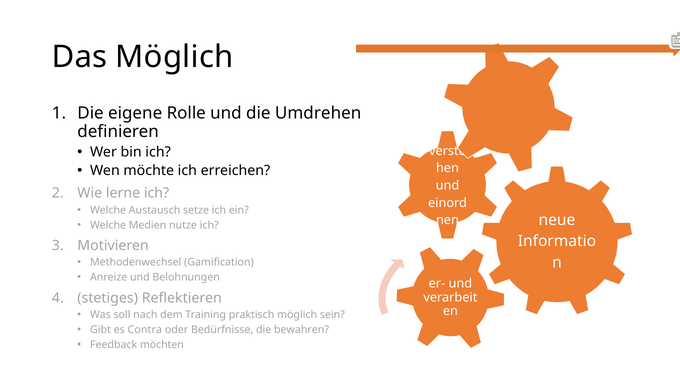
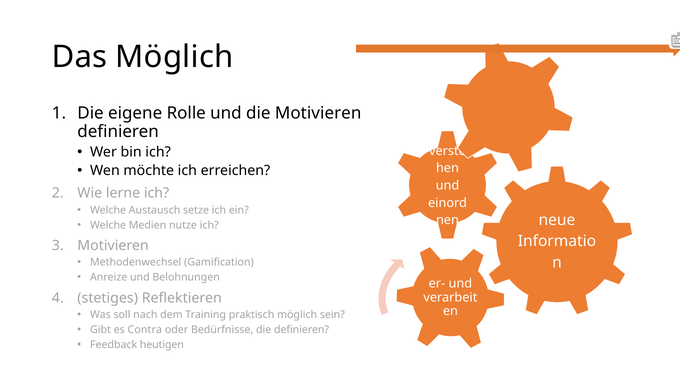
die Umdrehen: Umdrehen -> Motivieren
die bewahren: bewahren -> definieren
möchten: möchten -> heutigen
